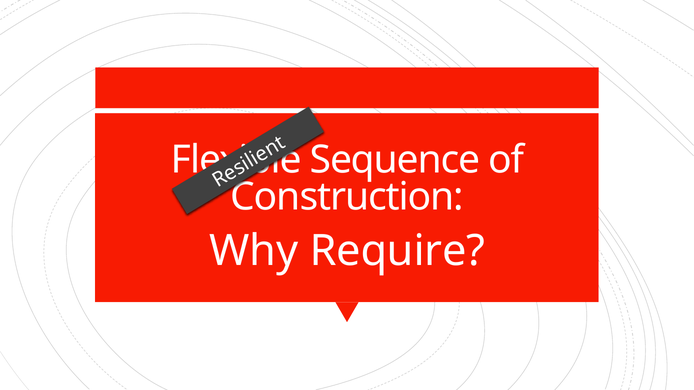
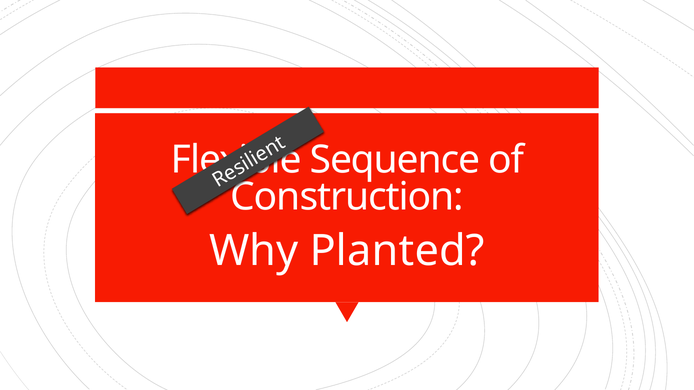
Require: Require -> Planted
